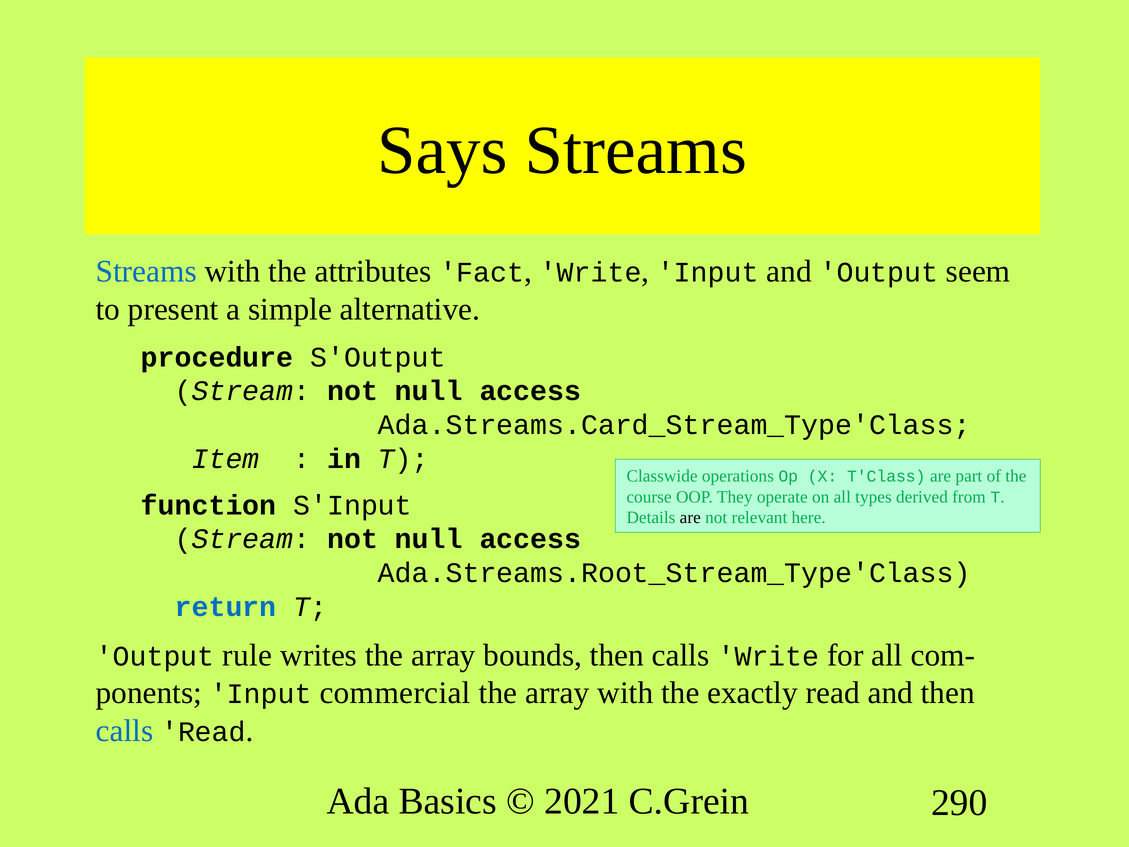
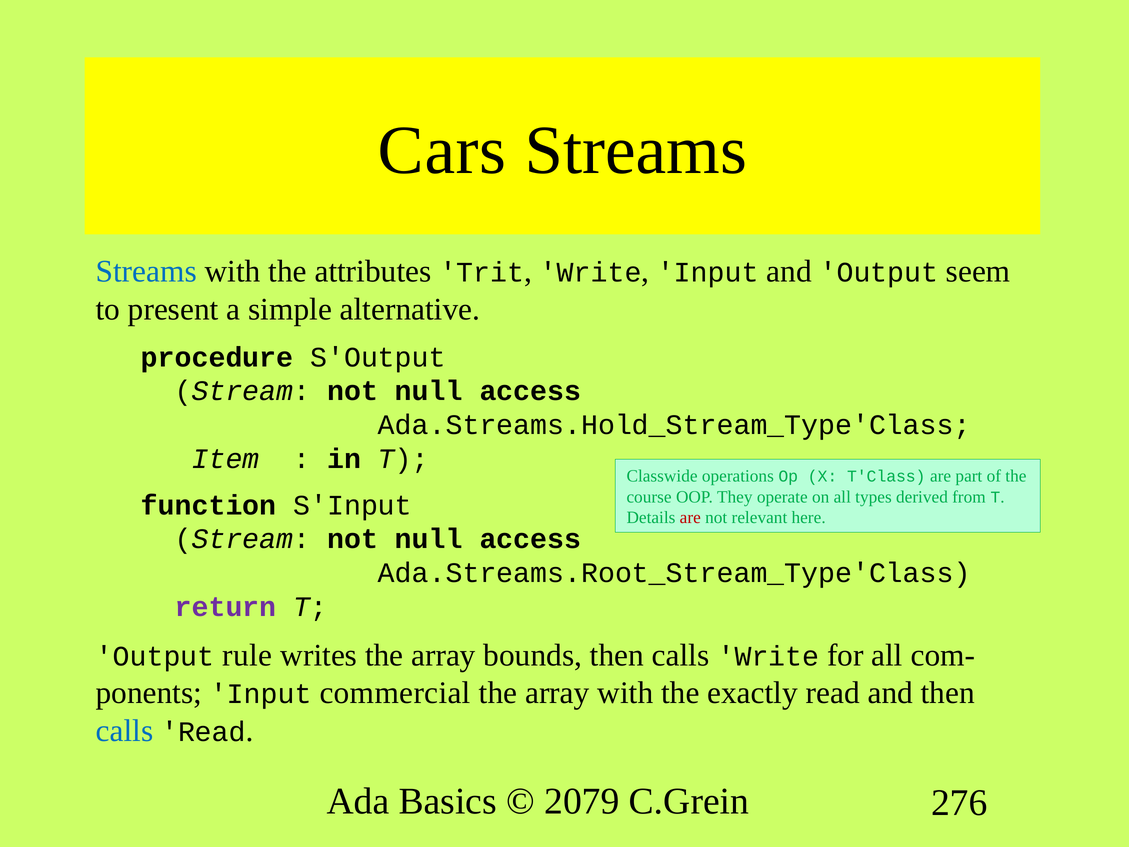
Says: Says -> Cars
Fact: Fact -> Trit
Ada.Streams.Card_Stream_Type'Class: Ada.Streams.Card_Stream_Type'Class -> Ada.Streams.Hold_Stream_Type'Class
are at (690, 517) colour: black -> red
return colour: blue -> purple
2021: 2021 -> 2079
290: 290 -> 276
